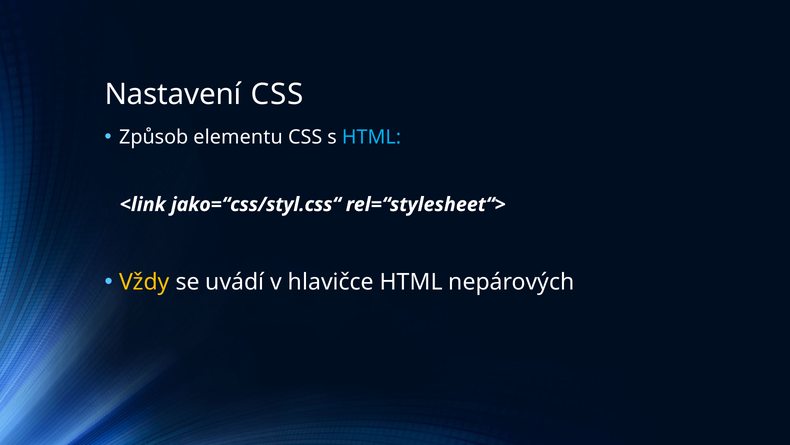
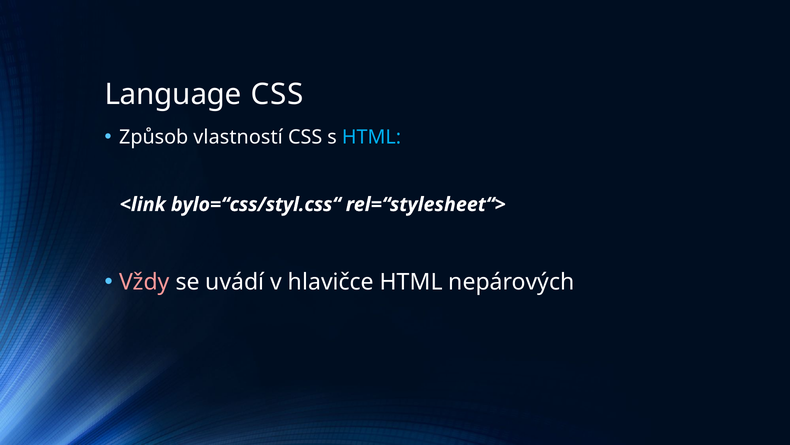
Nastavení: Nastavení -> Language
elementu: elementu -> vlastností
jako=“css/styl.css“: jako=“css/styl.css“ -> bylo=“css/styl.css“
Vždy colour: yellow -> pink
